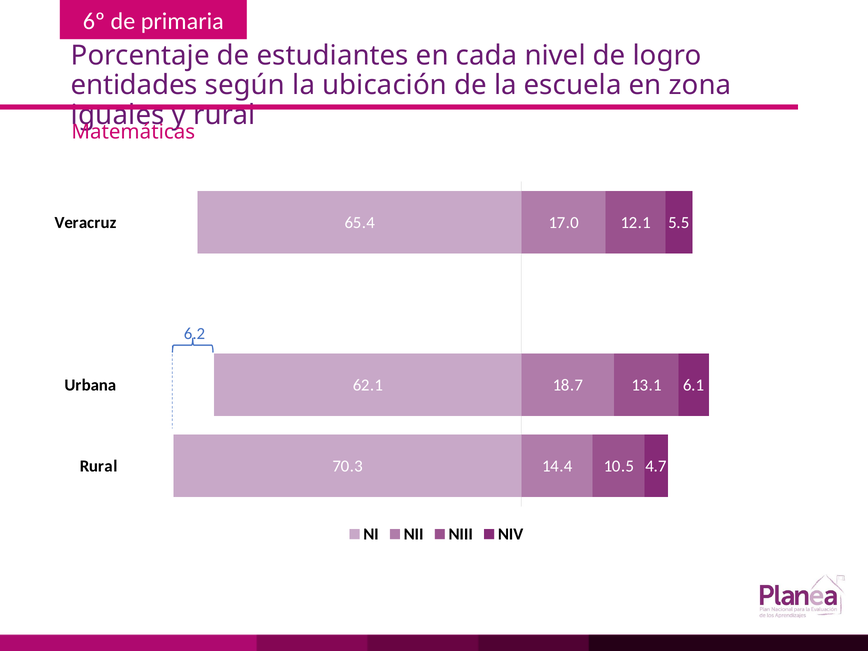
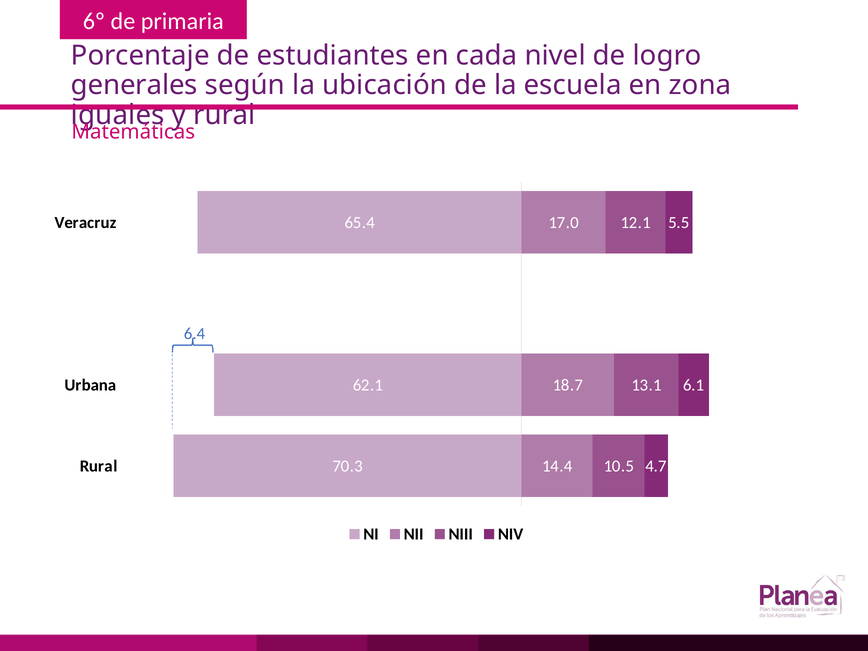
entidades: entidades -> generales
6.2: 6.2 -> 6.4
